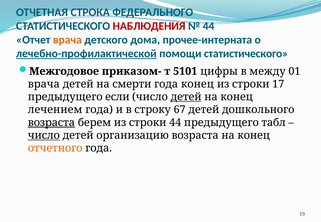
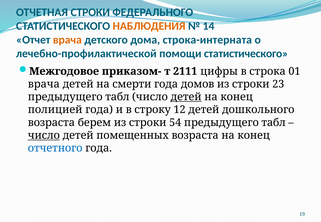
ОТЧЕТНАЯ СТРОКА: СТРОКА -> СТРОКИ
НАБЛЮДЕНИЯ colour: red -> orange
44 at (209, 26): 44 -> 14
прочее-интерната: прочее-интерната -> строка-интерната
лечебно-профилактической underline: present -> none
5101: 5101 -> 2111
между: между -> строка
года конец: конец -> домов
17: 17 -> 23
если at (117, 97): если -> табл
лечением: лечением -> полицией
67: 67 -> 12
возраста at (51, 123) underline: present -> none
строки 44: 44 -> 54
организацию: организацию -> помещенных
отчетного colour: orange -> blue
